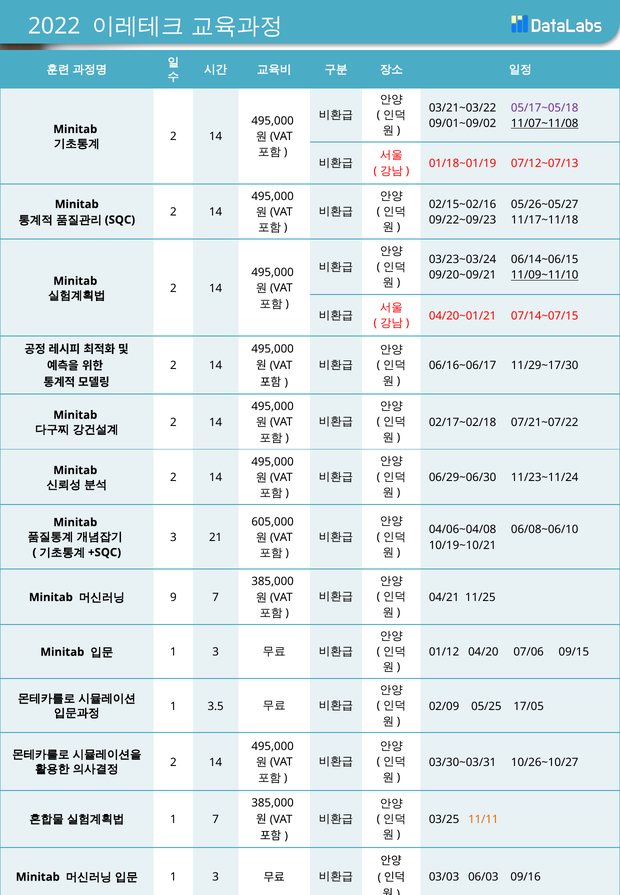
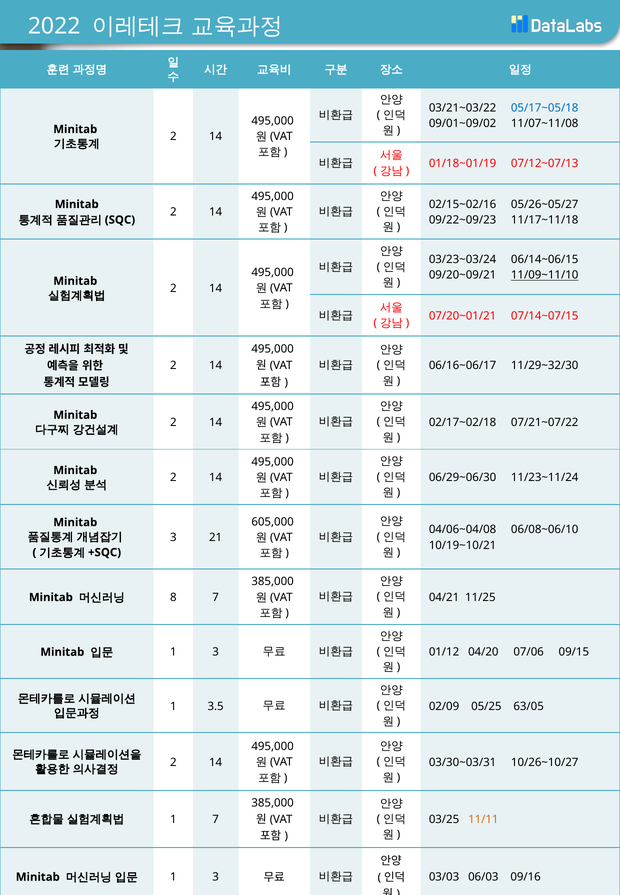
05/17~05/18 colour: purple -> blue
11/07~11/08 underline: present -> none
04/20~01/21: 04/20~01/21 -> 07/20~01/21
11/29~17/30: 11/29~17/30 -> 11/29~32/30
9: 9 -> 8
17/05: 17/05 -> 63/05
